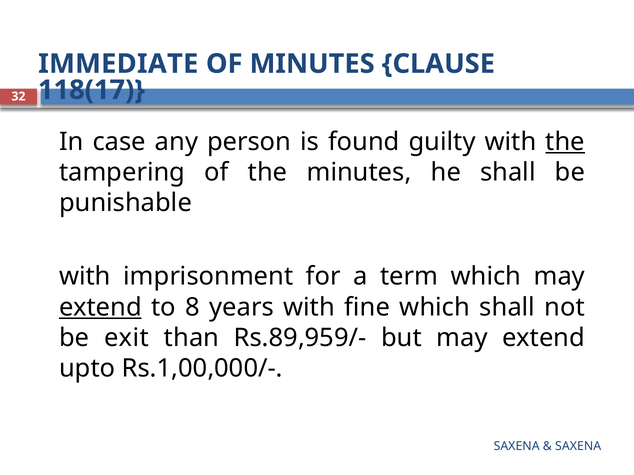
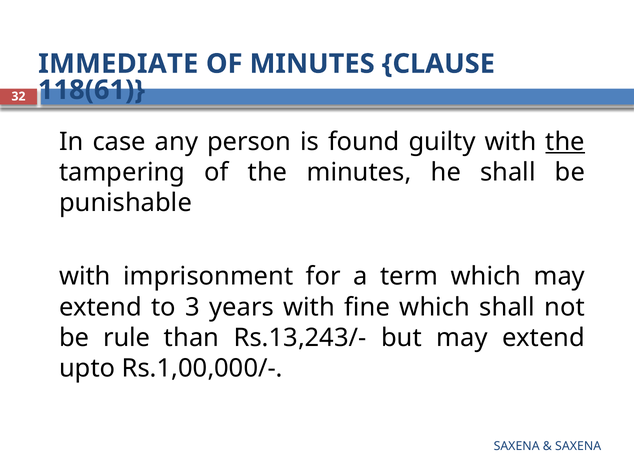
118(17: 118(17 -> 118(61
extend at (100, 307) underline: present -> none
8: 8 -> 3
exit: exit -> rule
Rs.89,959/-: Rs.89,959/- -> Rs.13,243/-
